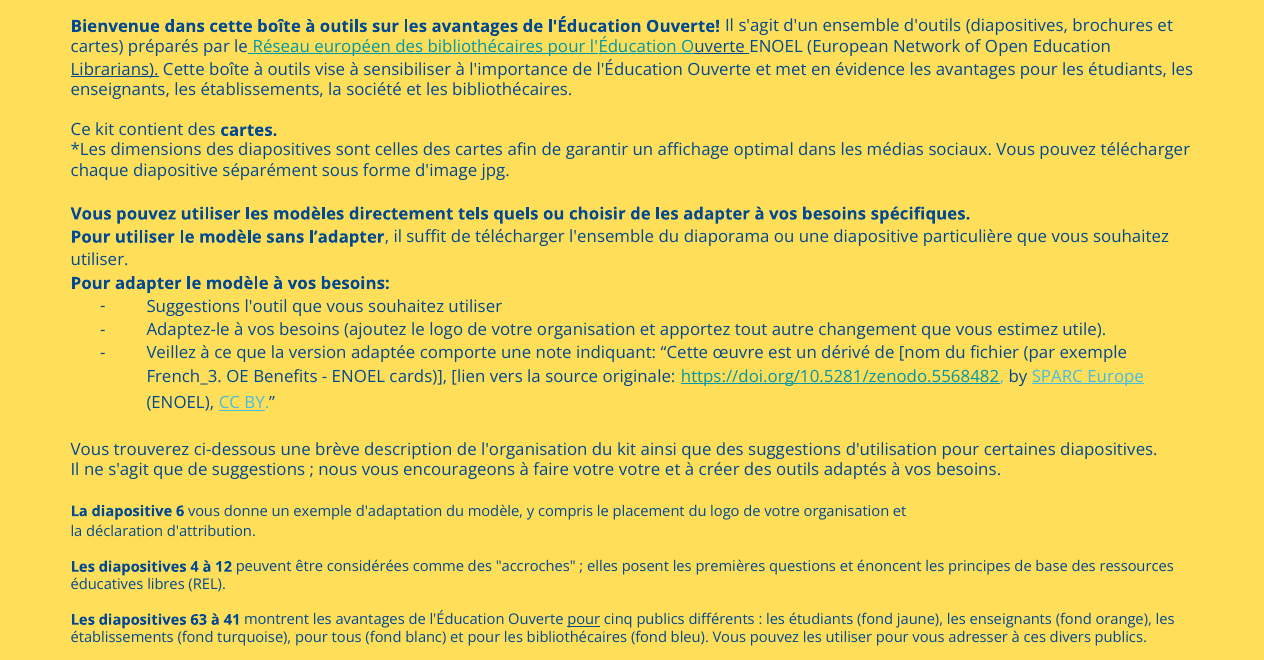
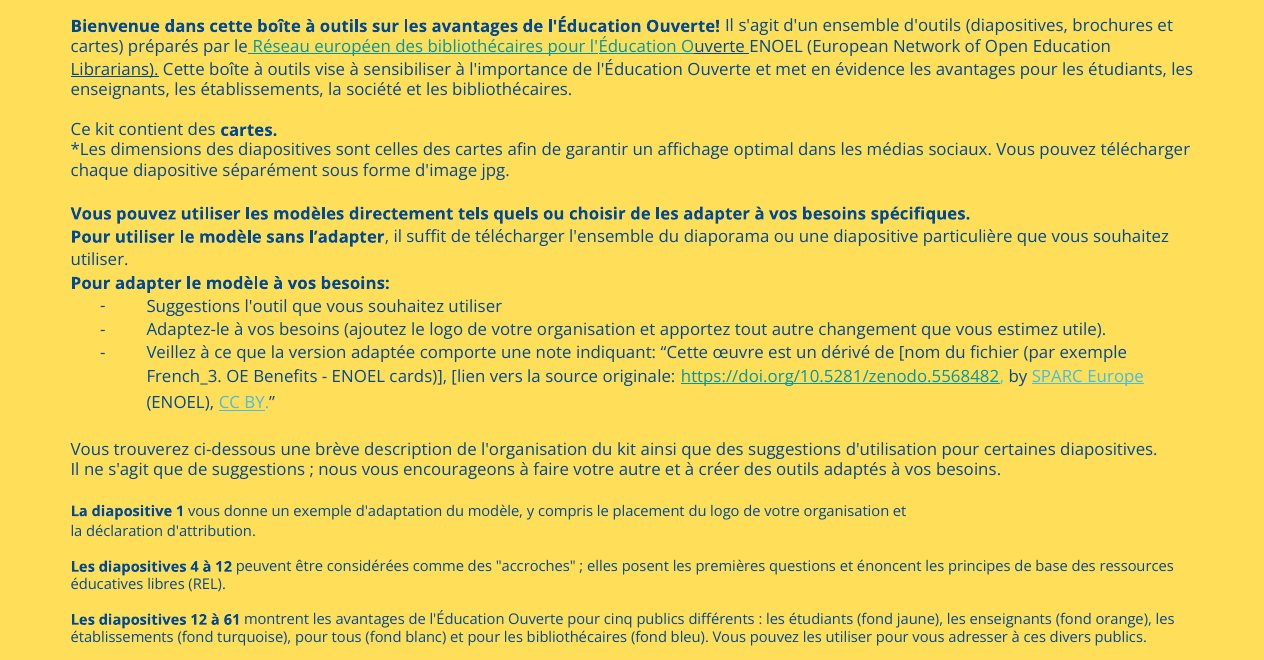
votre votre: votre -> autre
6: 6 -> 1
diapositives 63: 63 -> 12
41: 41 -> 61
pour at (584, 620) underline: present -> none
